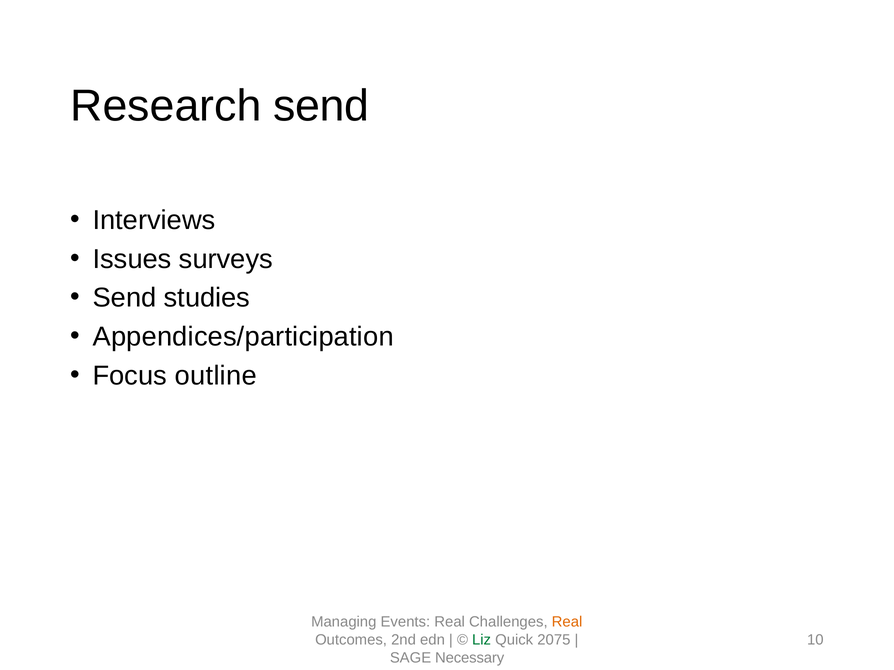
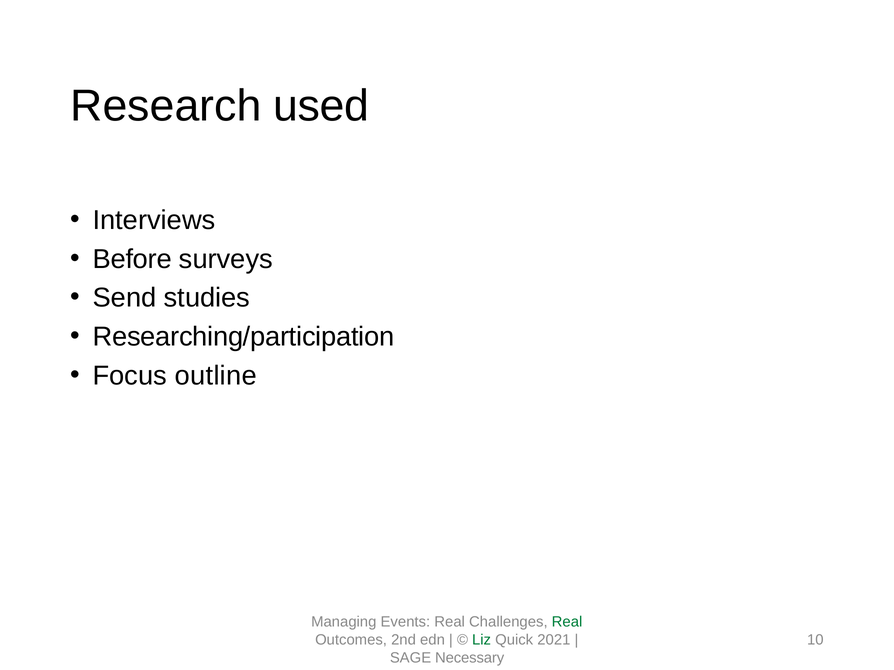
Research send: send -> used
Issues: Issues -> Before
Appendices/participation: Appendices/participation -> Researching/participation
Real at (567, 622) colour: orange -> green
2075: 2075 -> 2021
